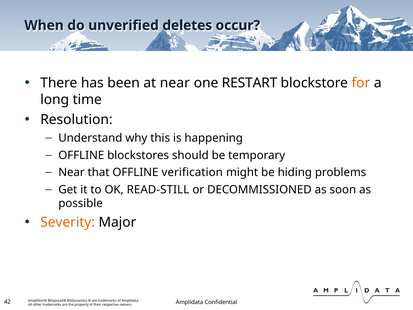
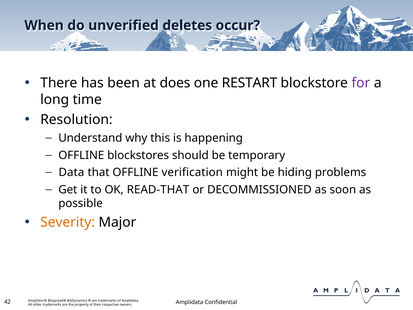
at near: near -> does
for colour: orange -> purple
Near at (71, 172): Near -> Data
READ-STILL: READ-STILL -> READ-THAT
